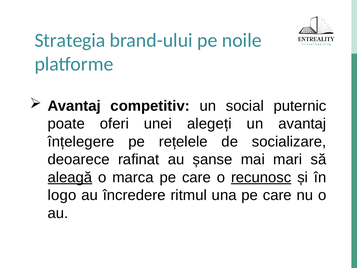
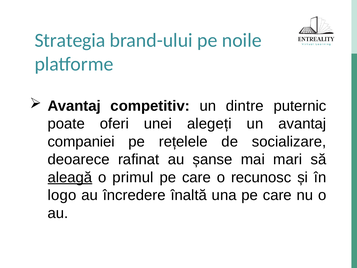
social: social -> dintre
înțelegere: înțelegere -> companiei
marca: marca -> primul
recunosc underline: present -> none
ritmul: ritmul -> înaltă
